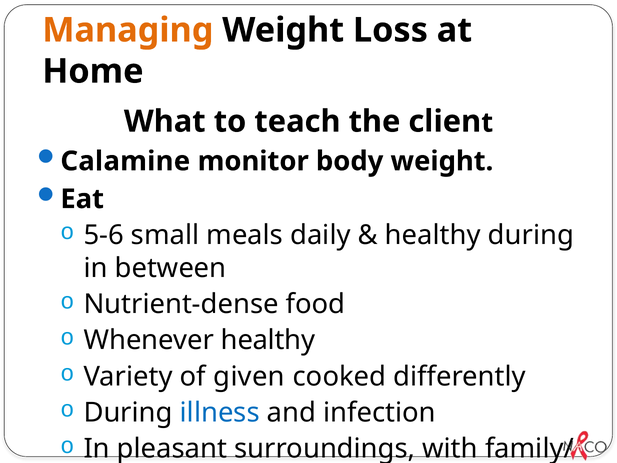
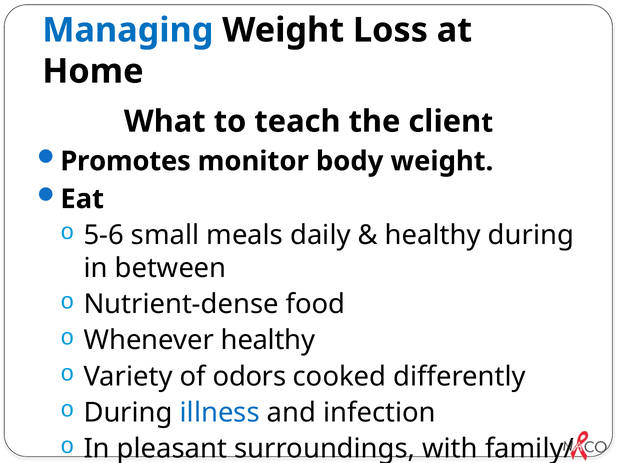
Managing colour: orange -> blue
Calamine: Calamine -> Promotes
given: given -> odors
